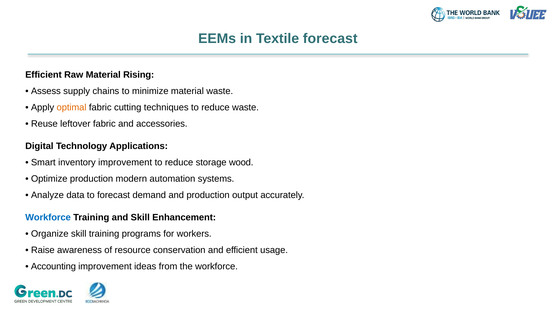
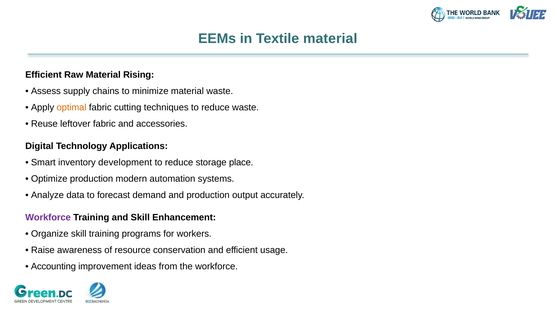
Textile forecast: forecast -> material
inventory improvement: improvement -> development
wood: wood -> place
Workforce at (48, 217) colour: blue -> purple
